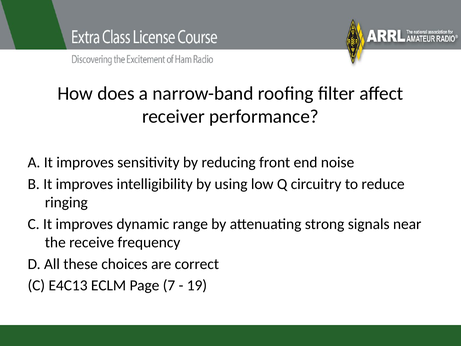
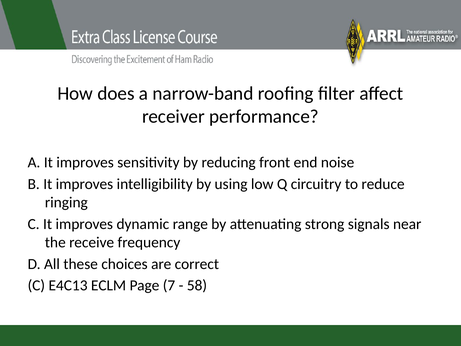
19: 19 -> 58
